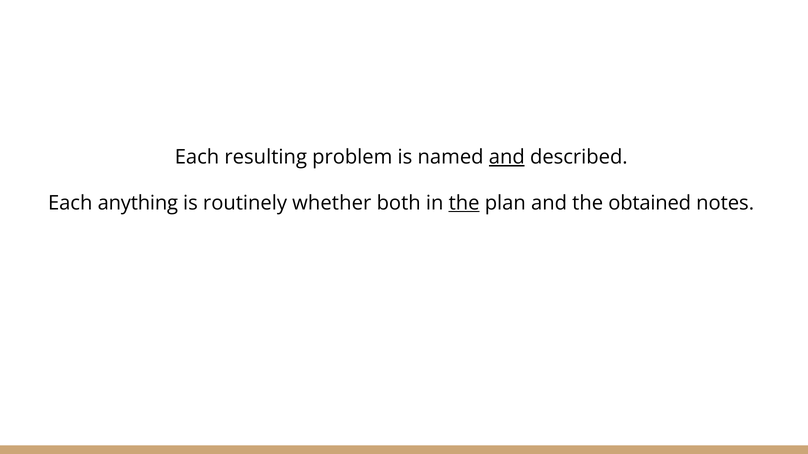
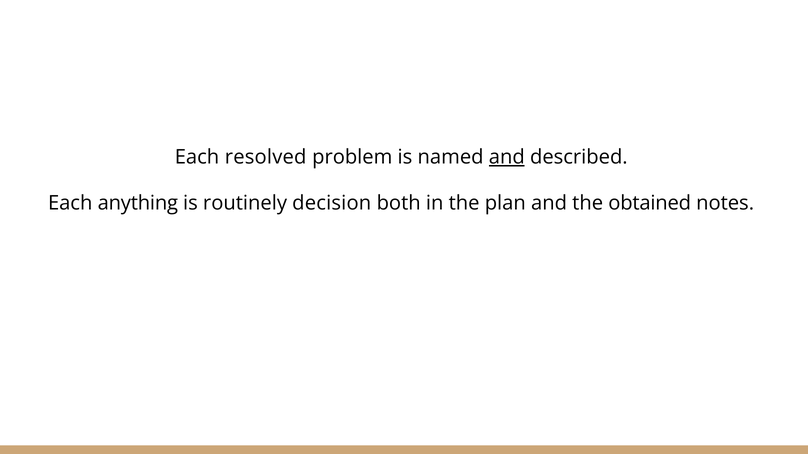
resulting: resulting -> resolved
whether: whether -> decision
the at (464, 203) underline: present -> none
